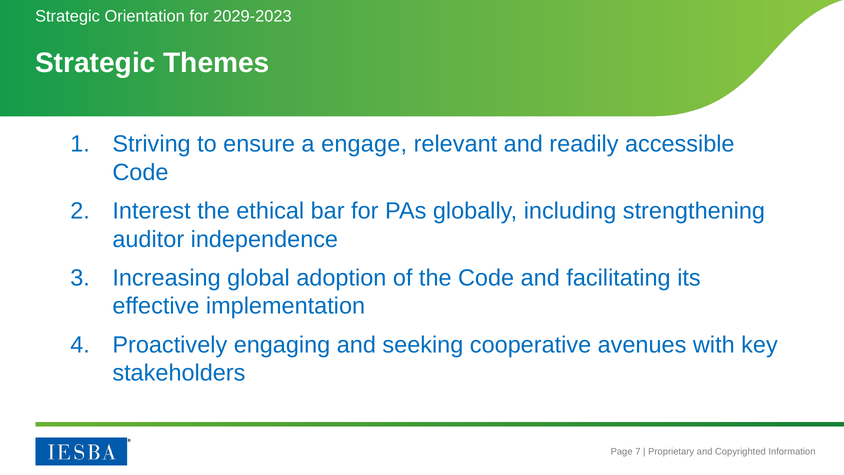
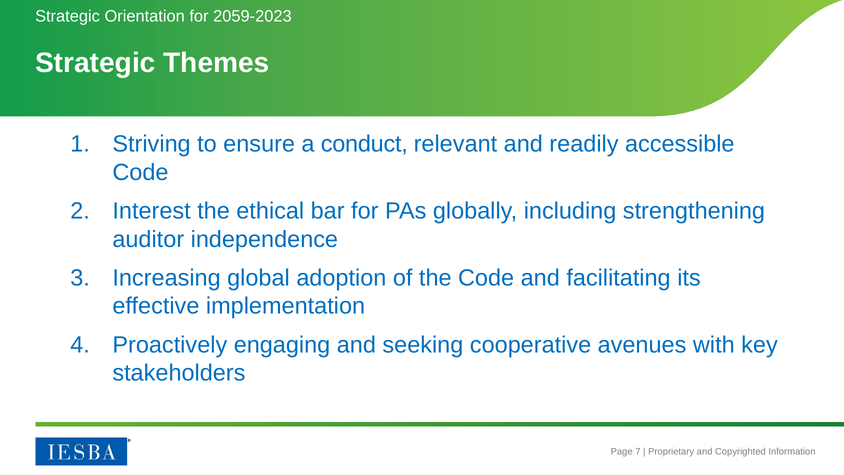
2029-2023: 2029-2023 -> 2059-2023
engage: engage -> conduct
